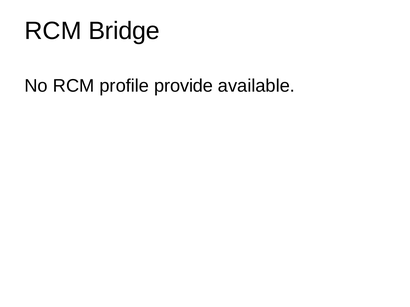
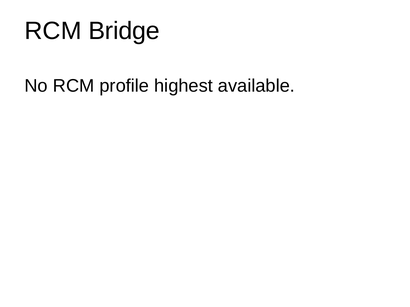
provide: provide -> highest
